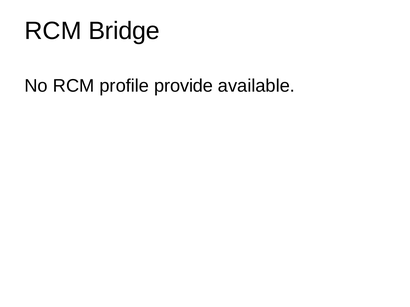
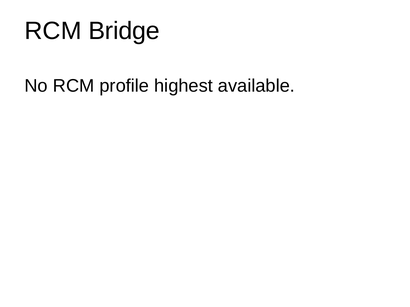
provide: provide -> highest
